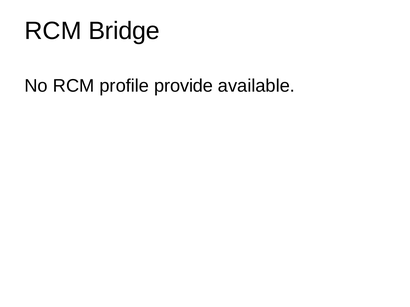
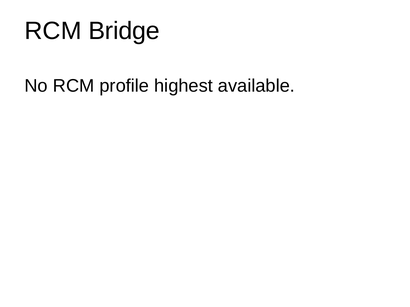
provide: provide -> highest
